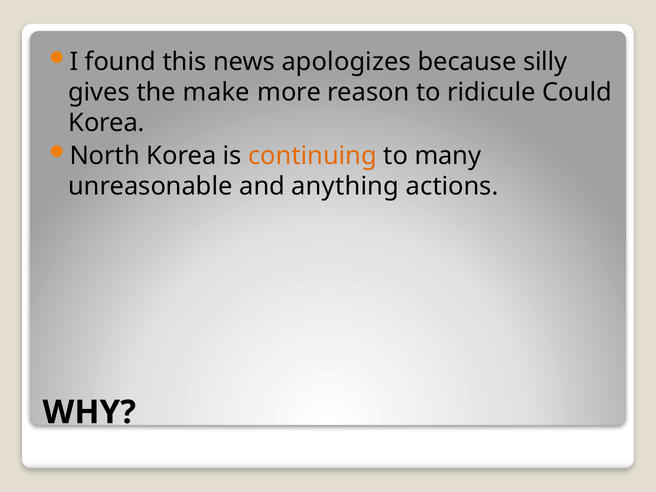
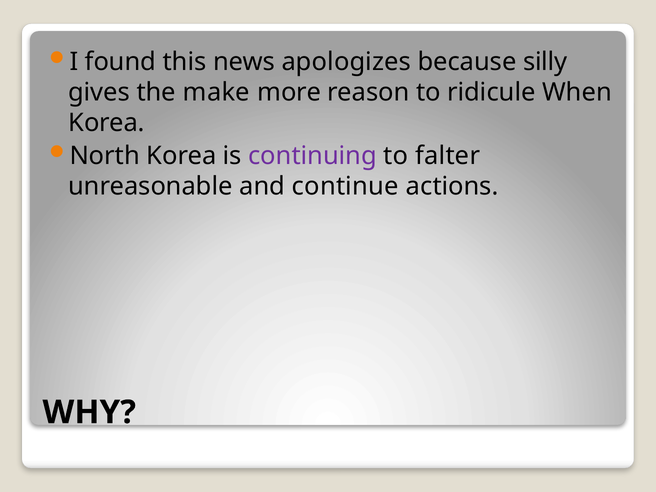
Could: Could -> When
continuing colour: orange -> purple
many: many -> falter
anything: anything -> continue
